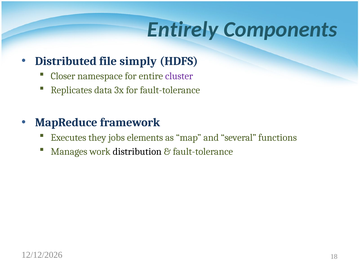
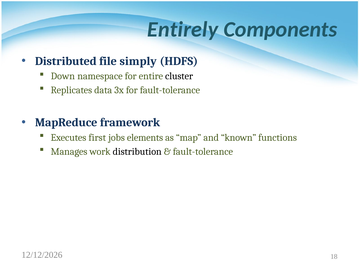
Closer: Closer -> Down
cluster colour: purple -> black
they: they -> first
several: several -> known
